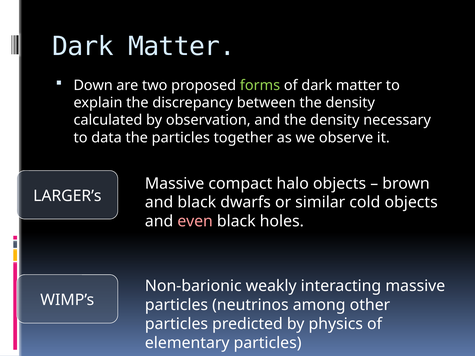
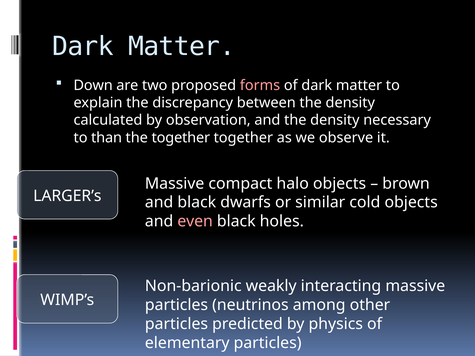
forms colour: light green -> pink
data: data -> than
the particles: particles -> together
